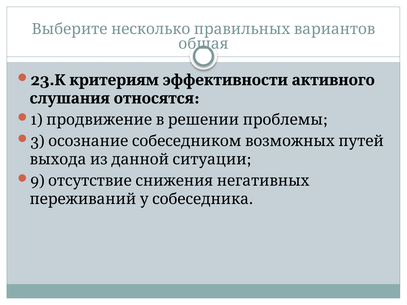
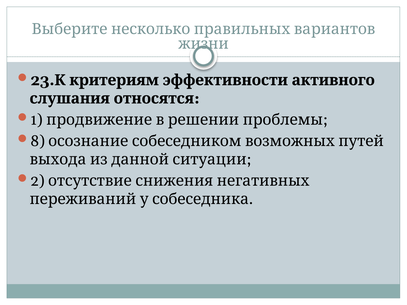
общая: общая -> жизни
3: 3 -> 8
9: 9 -> 2
